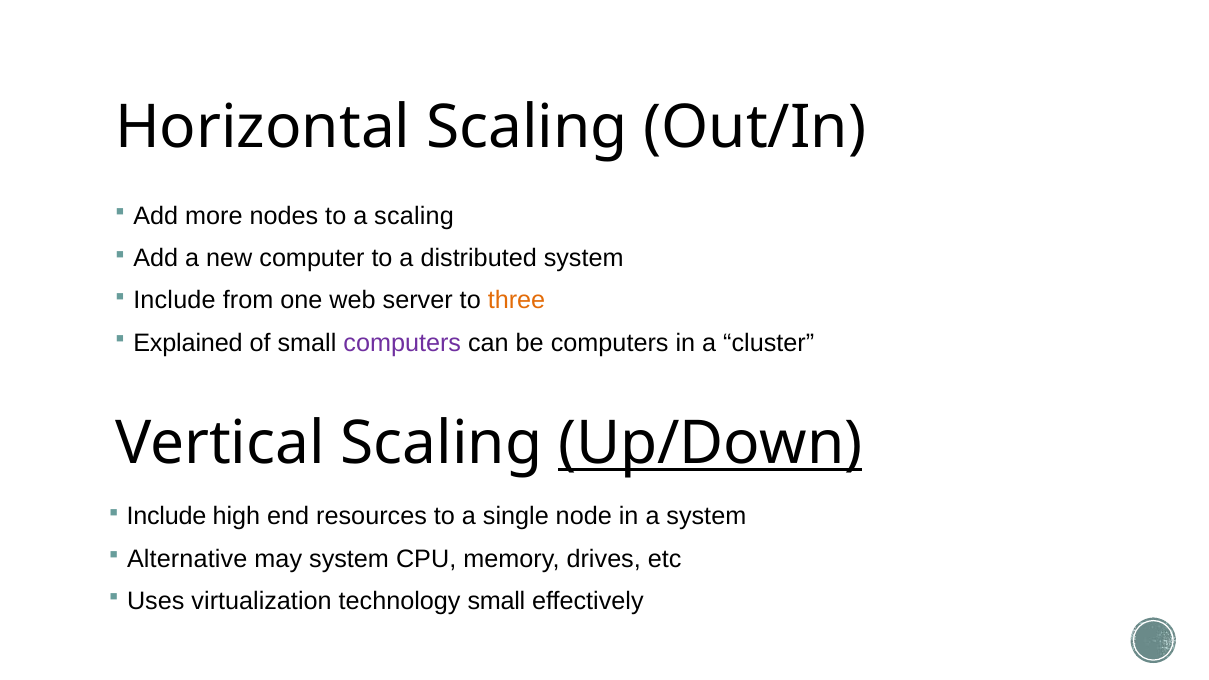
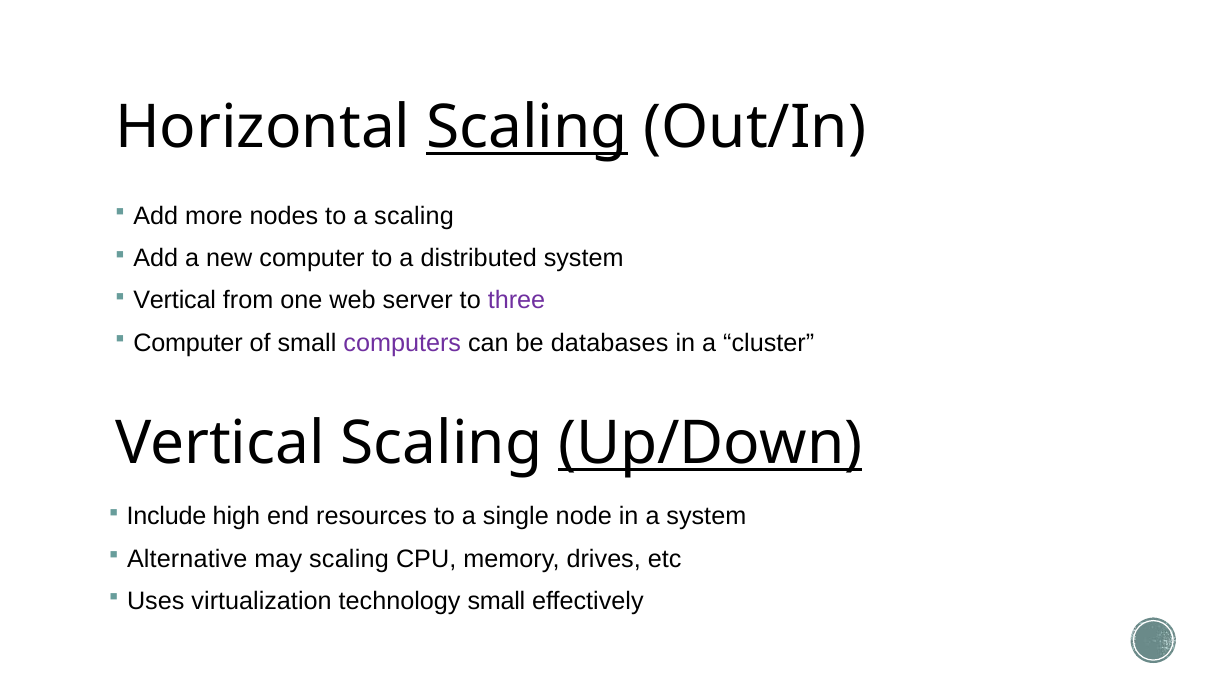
Scaling at (527, 127) underline: none -> present
Include at (174, 301): Include -> Vertical
three colour: orange -> purple
Explained at (188, 343): Explained -> Computer
be computers: computers -> databases
may system: system -> scaling
